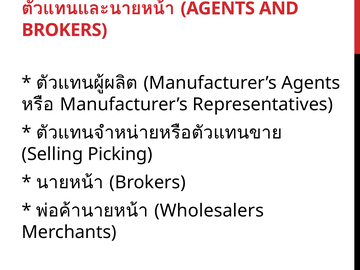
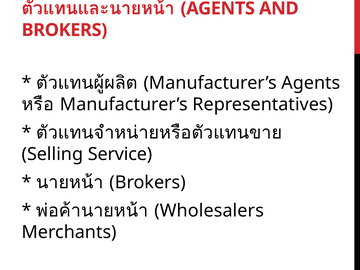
Picking: Picking -> Service
